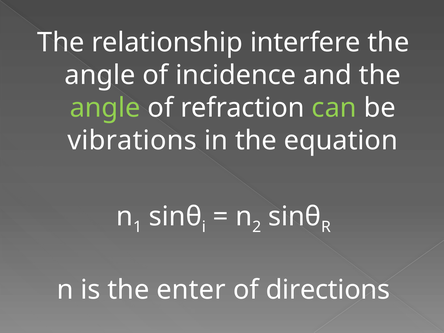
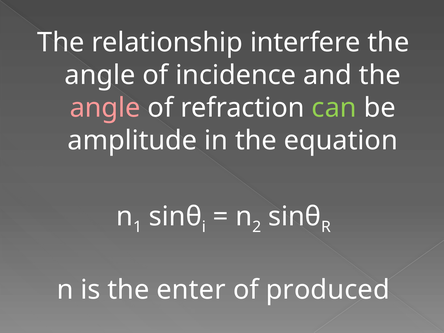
angle at (105, 108) colour: light green -> pink
vibrations: vibrations -> amplitude
directions: directions -> produced
